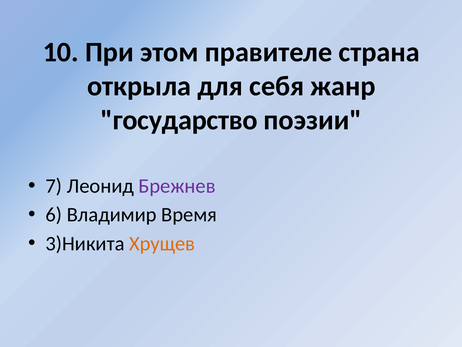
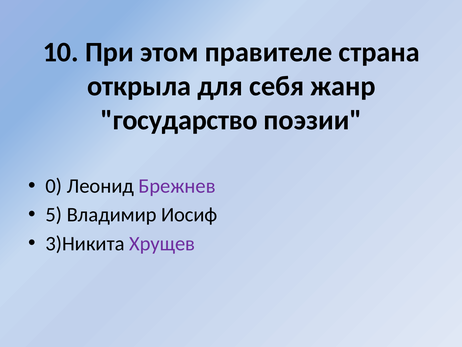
7: 7 -> 0
6: 6 -> 5
Время: Время -> Иосиф
Хрущев colour: orange -> purple
